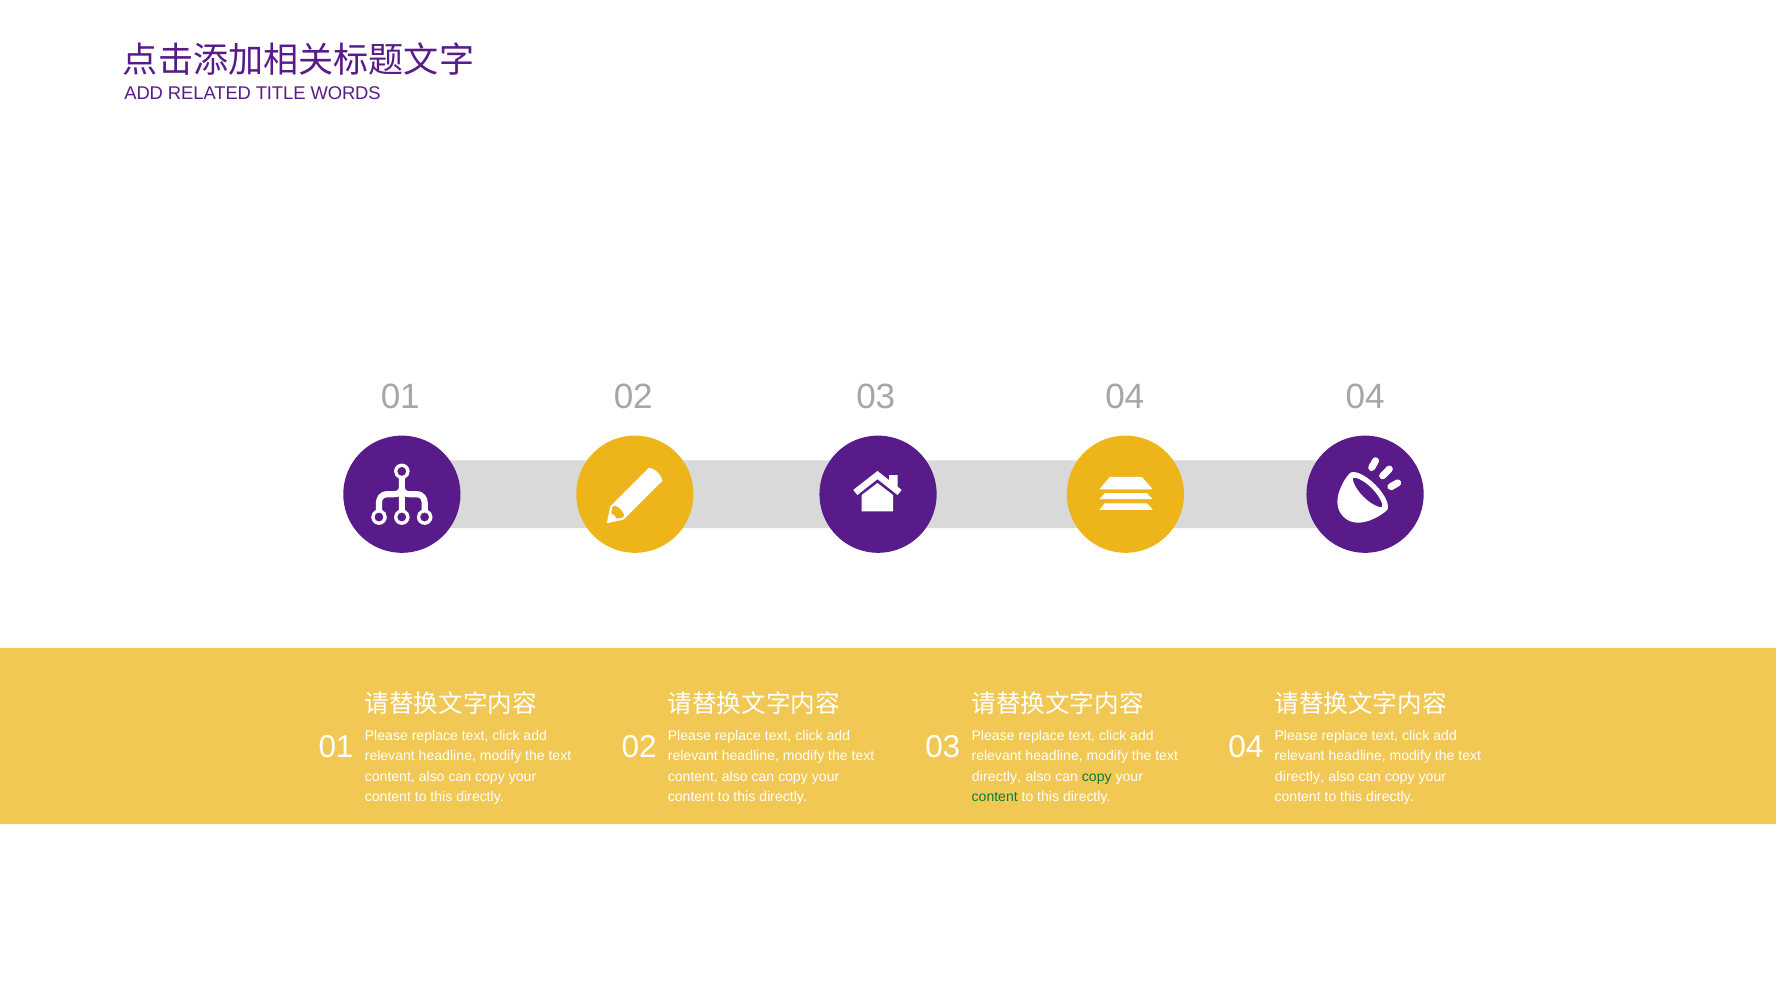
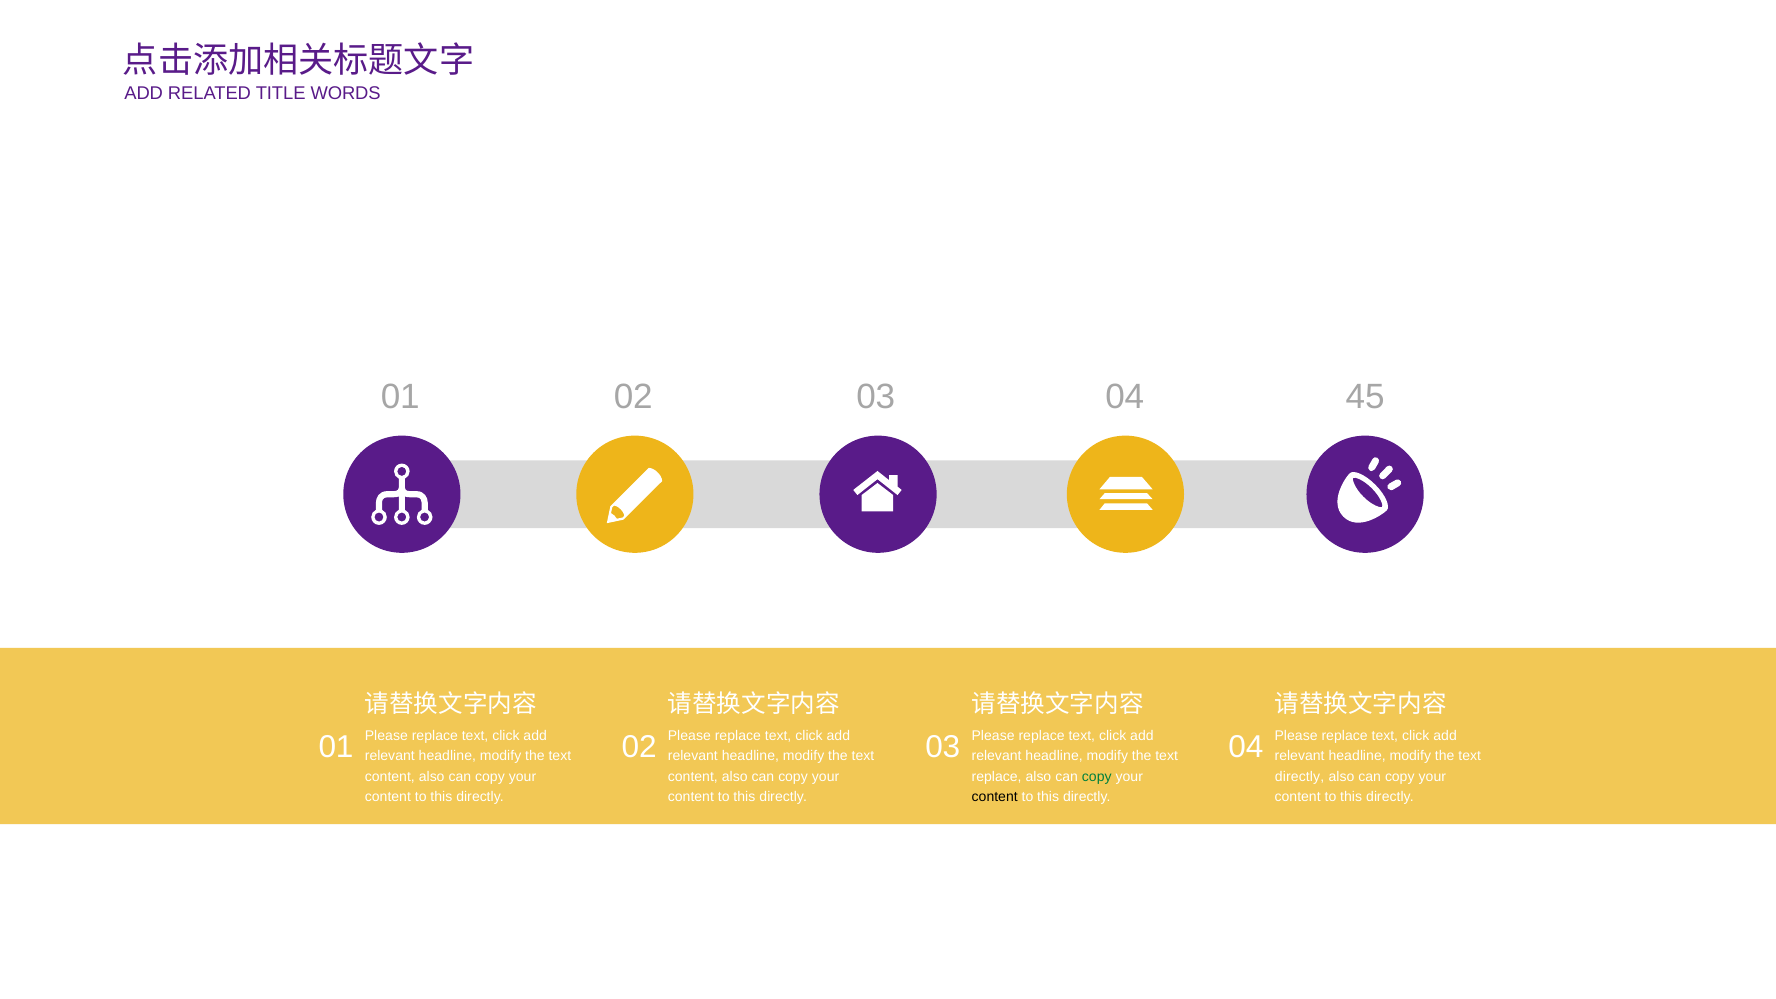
04 04: 04 -> 45
directly at (997, 776): directly -> replace
content at (995, 797) colour: green -> black
